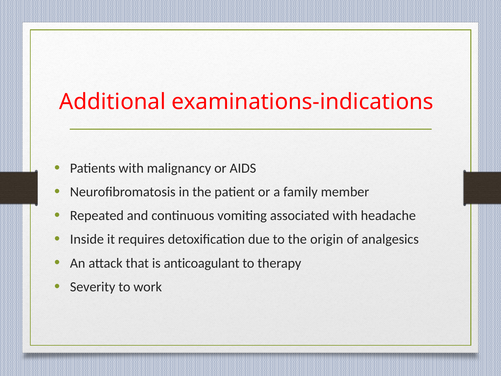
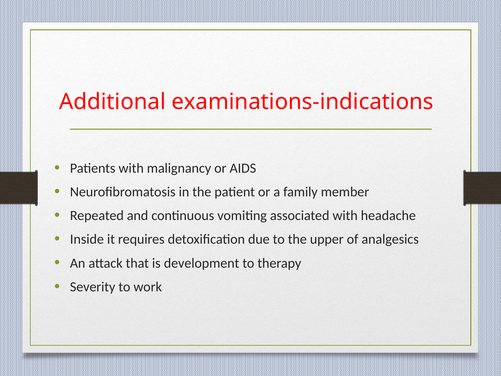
origin: origin -> upper
anticoagulant: anticoagulant -> development
